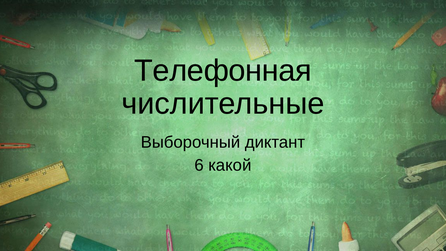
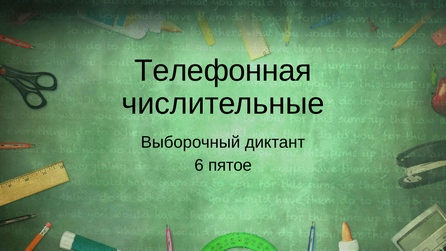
какой: какой -> пятое
